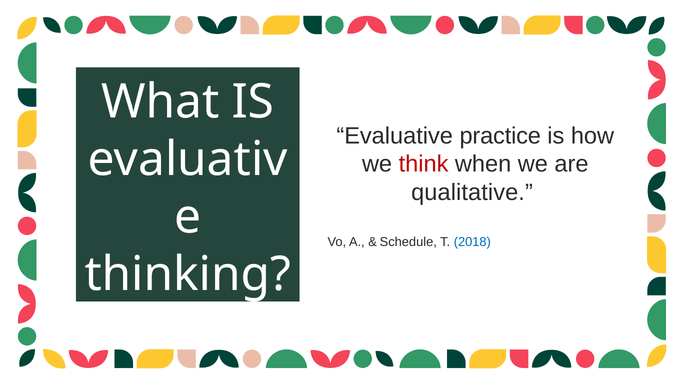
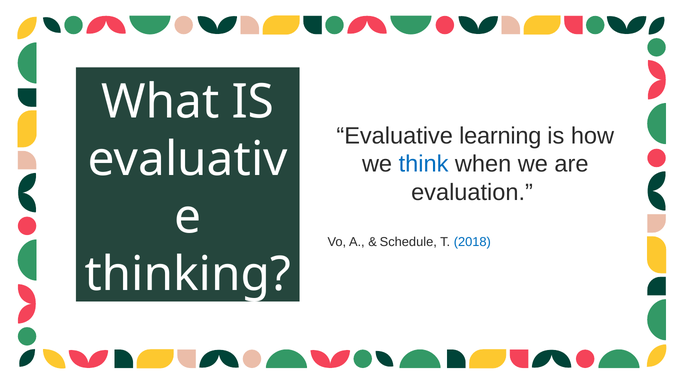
practice: practice -> learning
think colour: red -> blue
qualitative: qualitative -> evaluation
